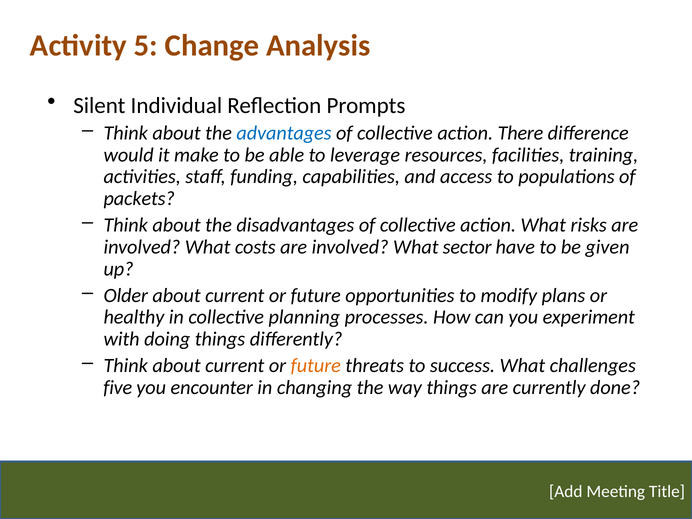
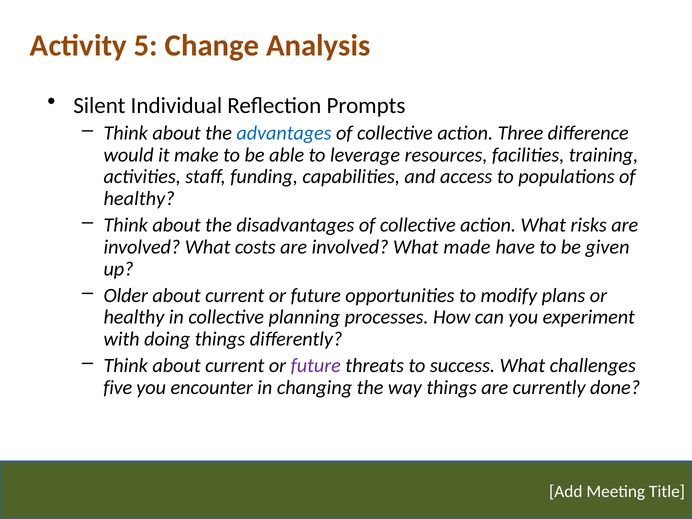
There: There -> Three
packets at (139, 199): packets -> healthy
sector: sector -> made
future at (316, 366) colour: orange -> purple
